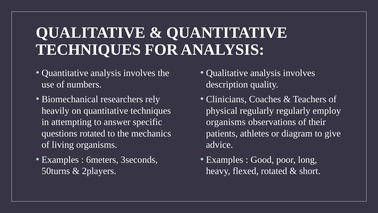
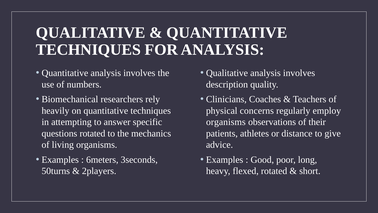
physical regularly: regularly -> concerns
diagram: diagram -> distance
